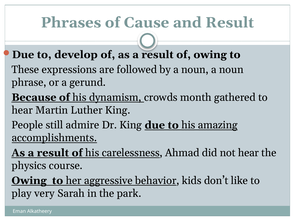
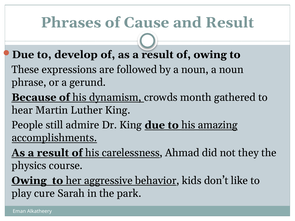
not hear: hear -> they
very: very -> cure
